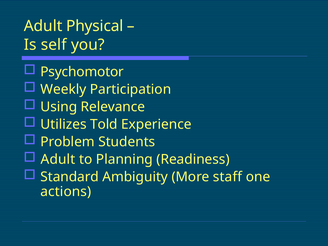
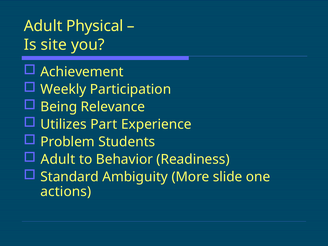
self: self -> site
Psychomotor: Psychomotor -> Achievement
Using: Using -> Being
Told: Told -> Part
Planning: Planning -> Behavior
staff: staff -> slide
